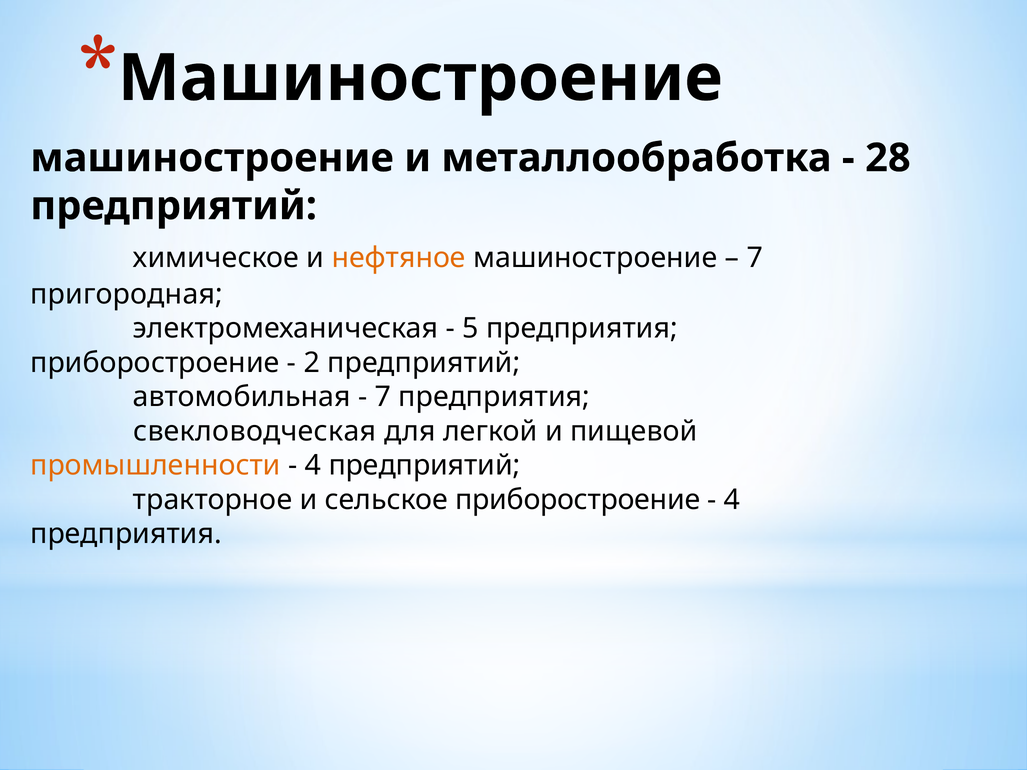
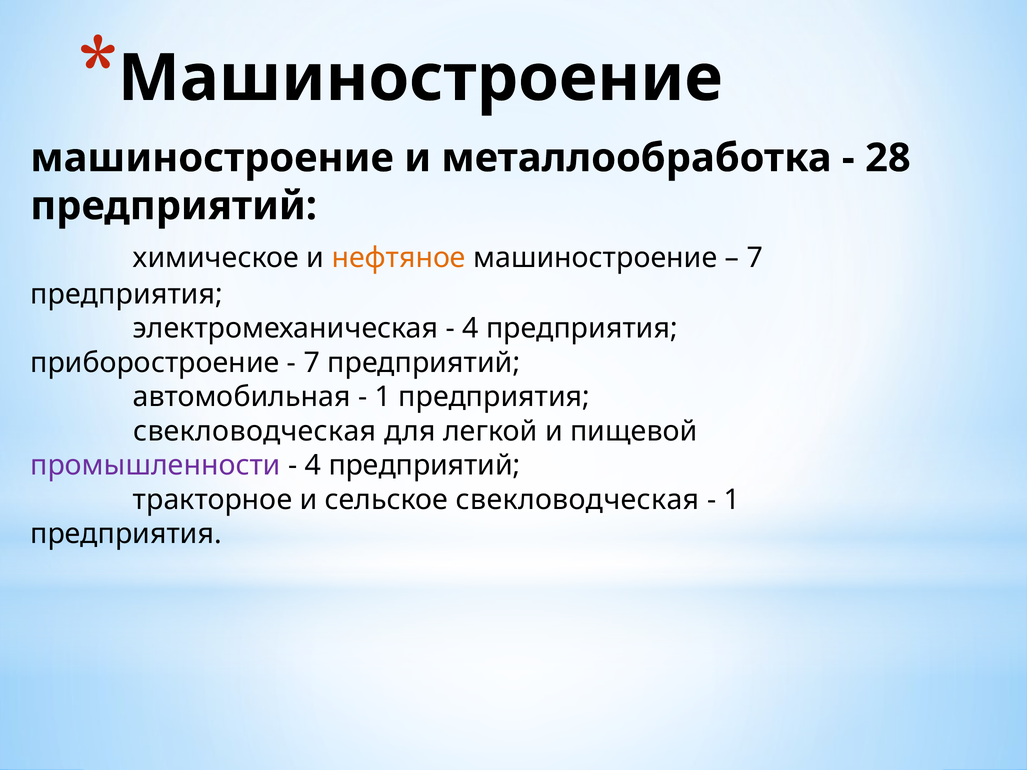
пригородная at (127, 294): пригородная -> предприятия
5 at (470, 329): 5 -> 4
2 at (312, 363): 2 -> 7
7 at (383, 397): 7 -> 1
промышленности colour: orange -> purple
сельское приборостроение: приборостроение -> свекловодческая
4 at (732, 500): 4 -> 1
